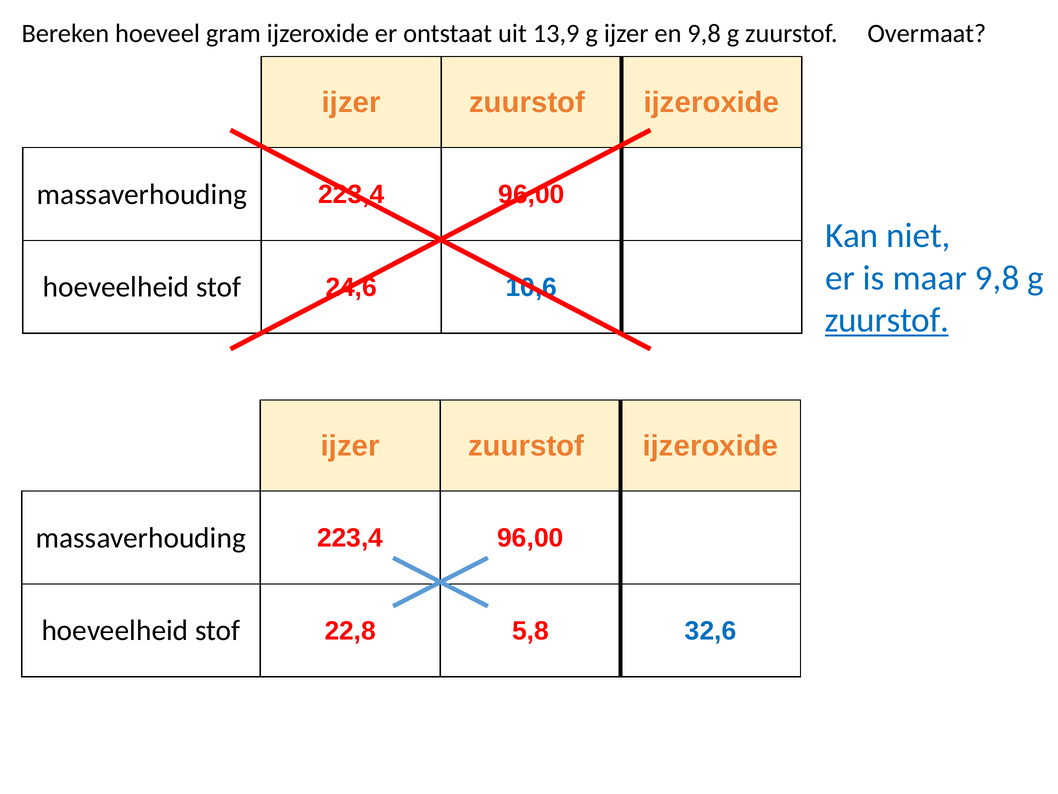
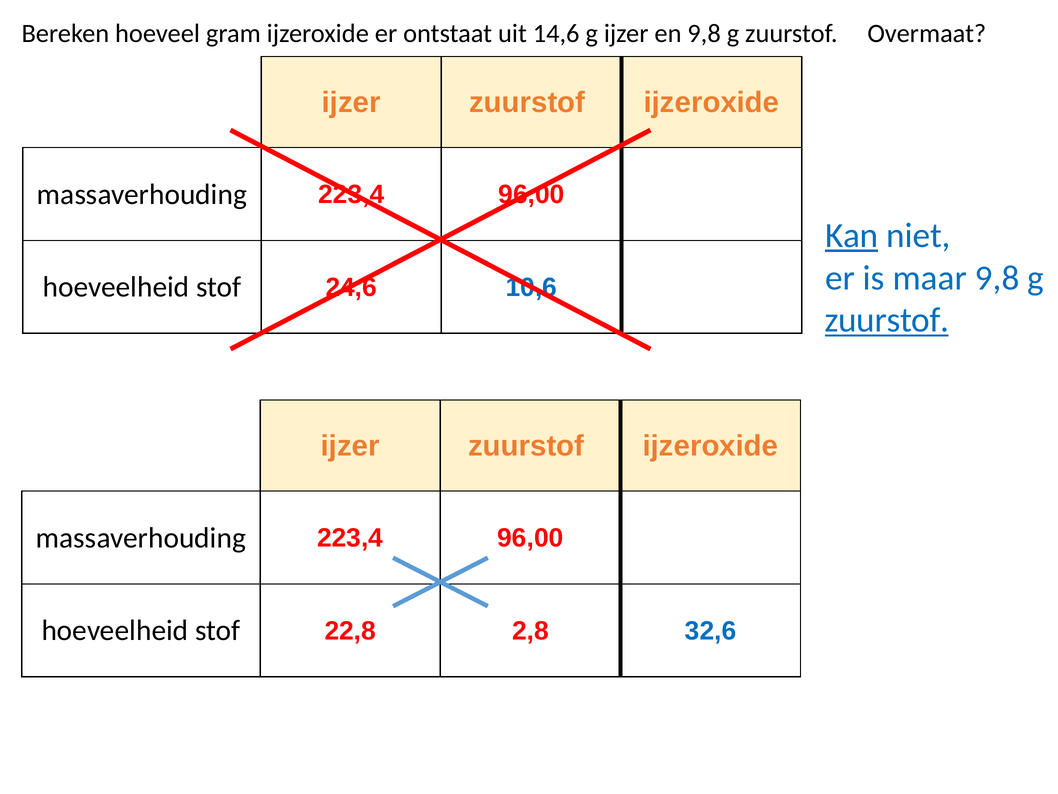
13,9: 13,9 -> 14,6
Kan underline: none -> present
5,8: 5,8 -> 2,8
